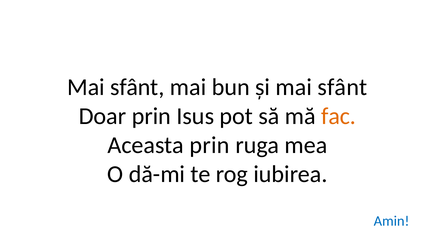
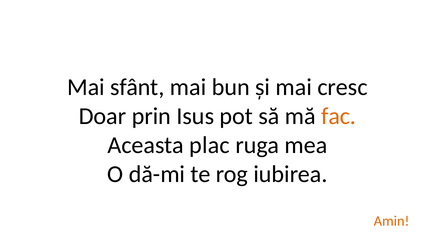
și mai sfânt: sfânt -> cresc
Aceasta prin: prin -> plac
Amin colour: blue -> orange
